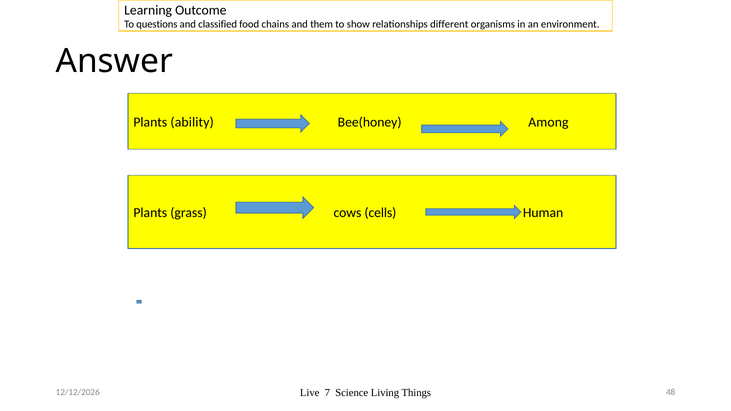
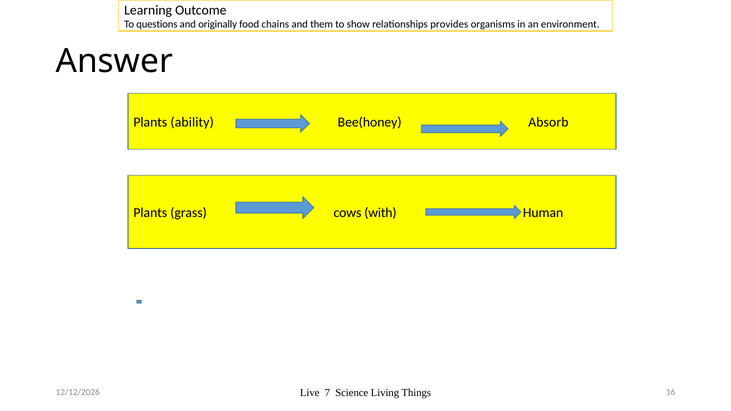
classified: classified -> originally
different: different -> provides
Among: Among -> Absorb
cells: cells -> with
48: 48 -> 16
